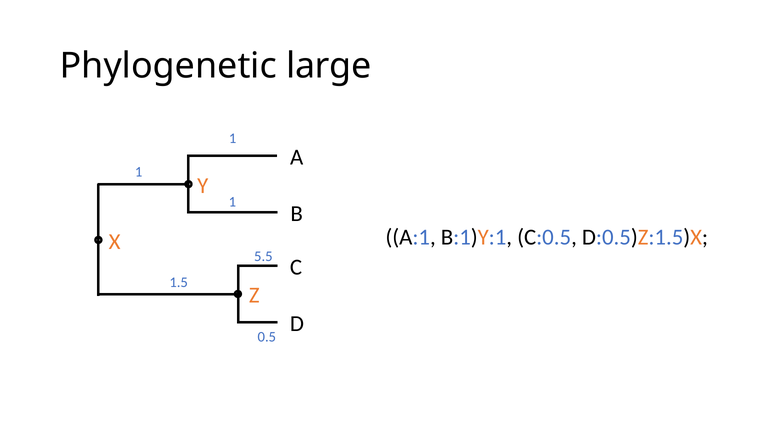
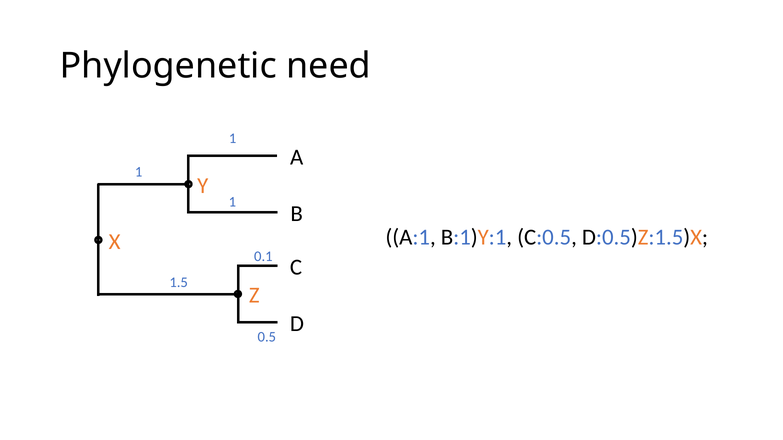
large: large -> need
5.5: 5.5 -> 0.1
